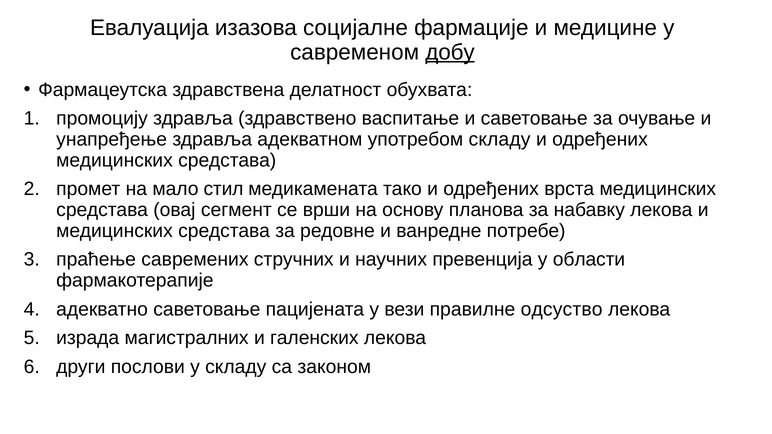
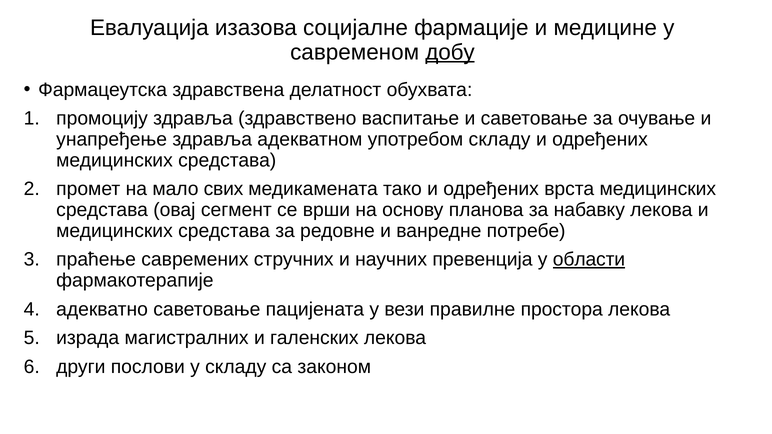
стил: стил -> свих
области underline: none -> present
одсуство: одсуство -> простора
